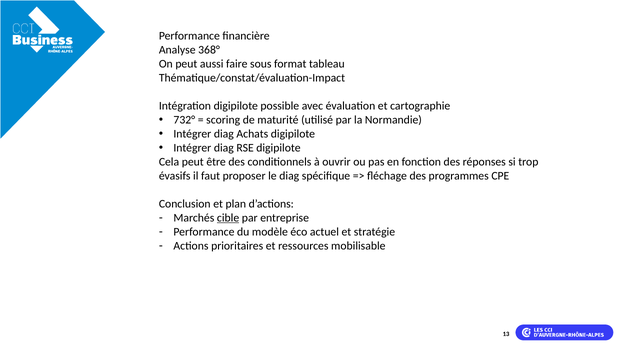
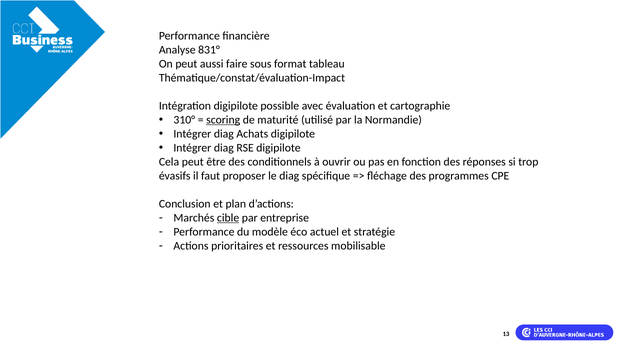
368°: 368° -> 831°
732°: 732° -> 310°
scoring underline: none -> present
